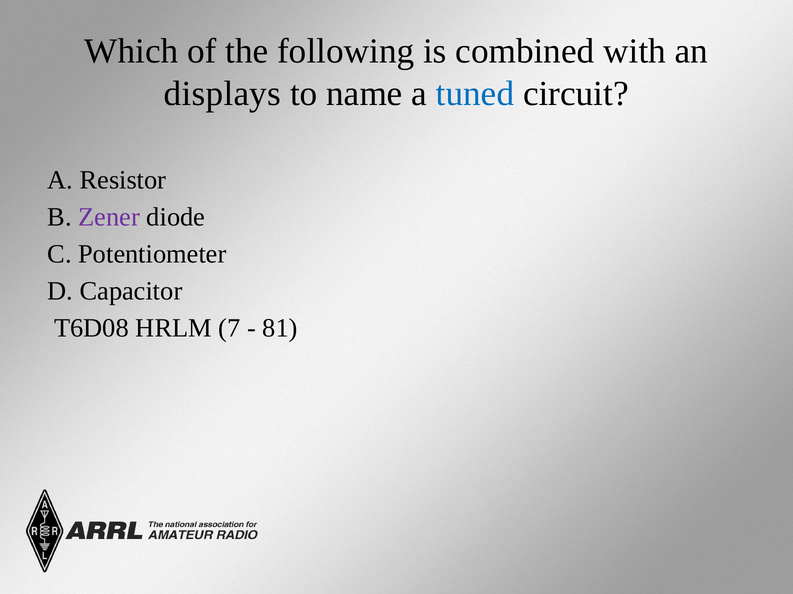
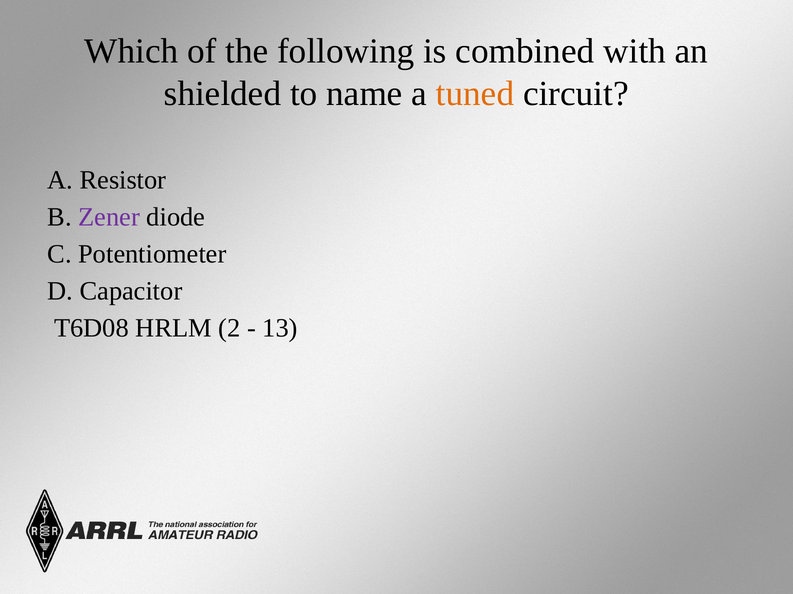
displays: displays -> shielded
tuned colour: blue -> orange
7: 7 -> 2
81: 81 -> 13
